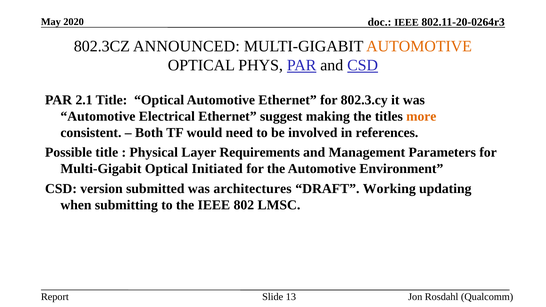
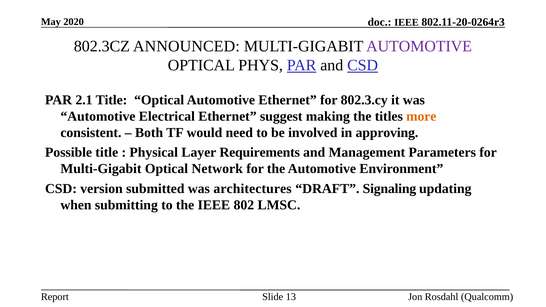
AUTOMOTIVE at (419, 46) colour: orange -> purple
references: references -> approving
Initiated: Initiated -> Network
Working: Working -> Signaling
